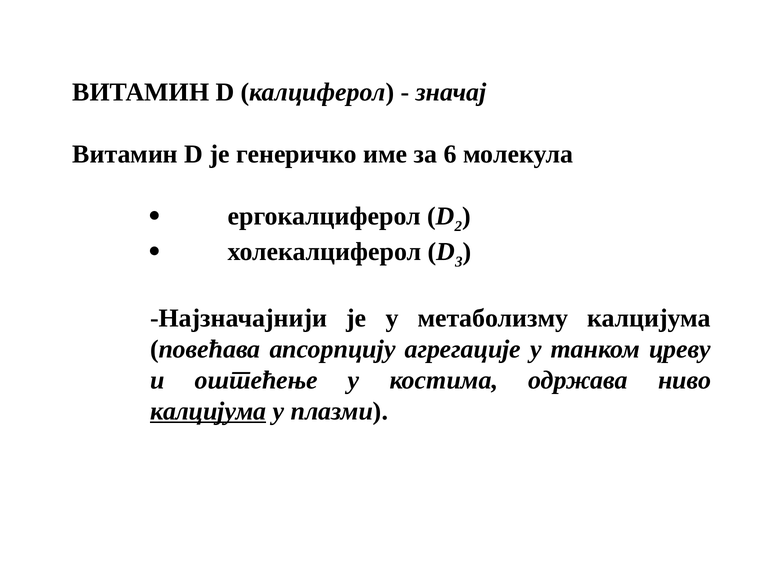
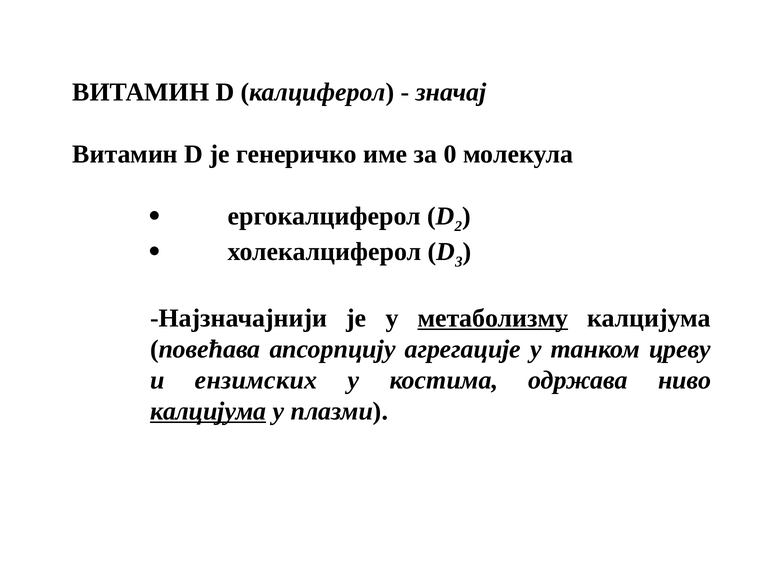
6: 6 -> 0
метаболизму underline: none -> present
оштећење: оштећење -> ензимских
